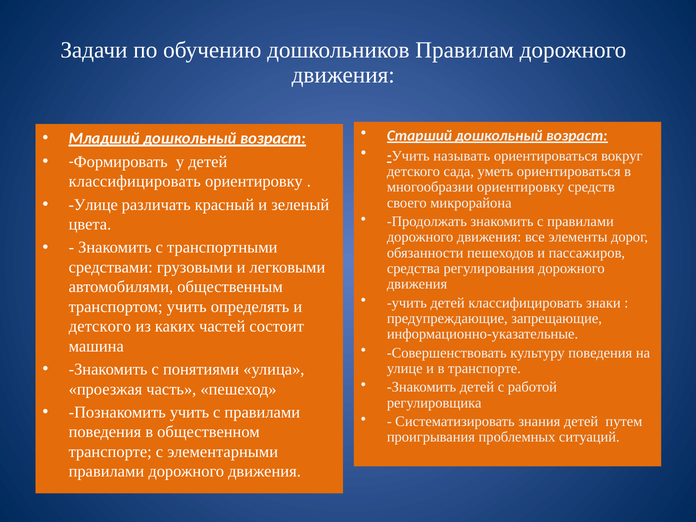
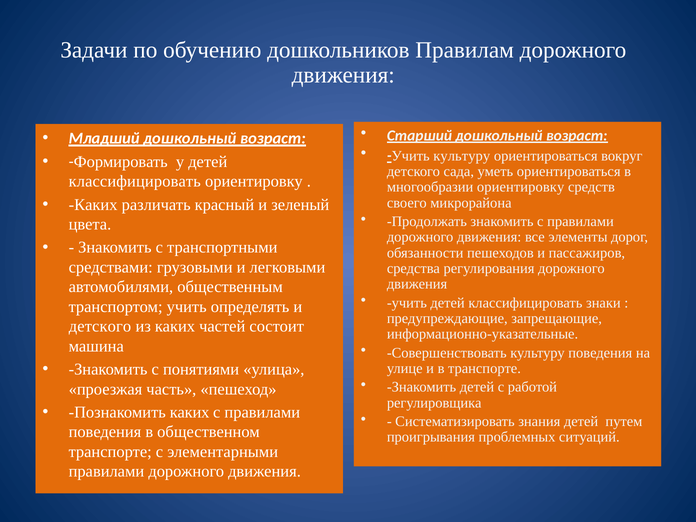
Учить называть: называть -> культуру
Улице at (93, 205): Улице -> Каких
Познакомить учить: учить -> каких
